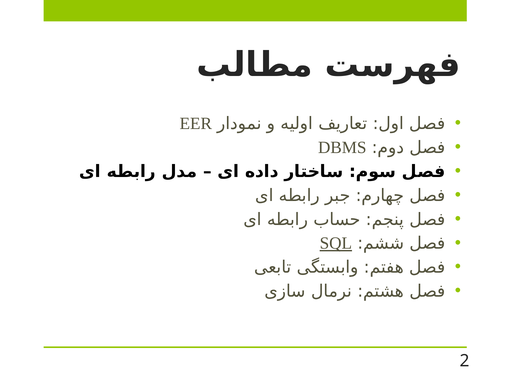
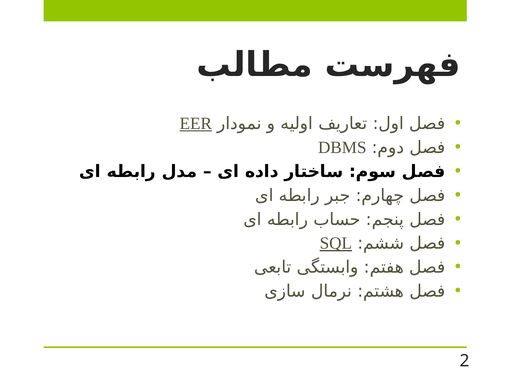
EER underline: none -> present
